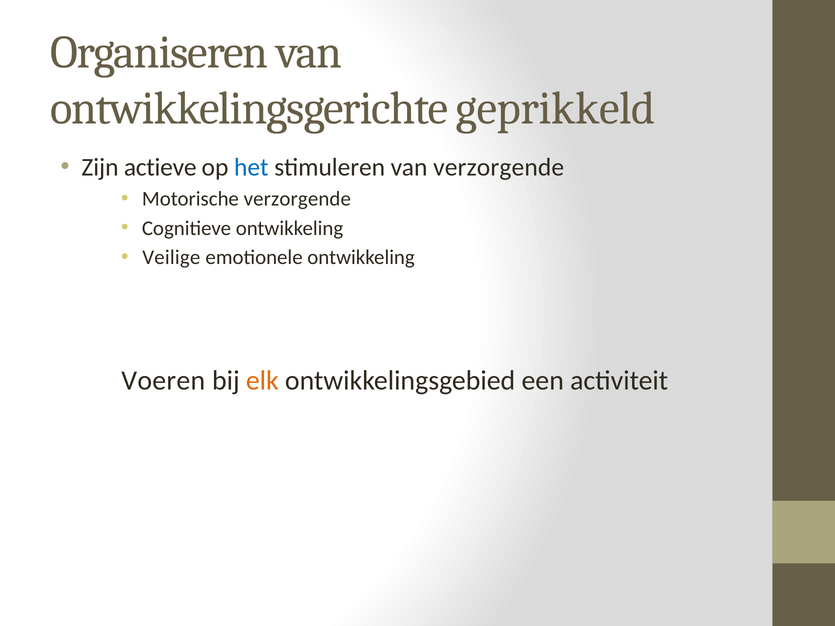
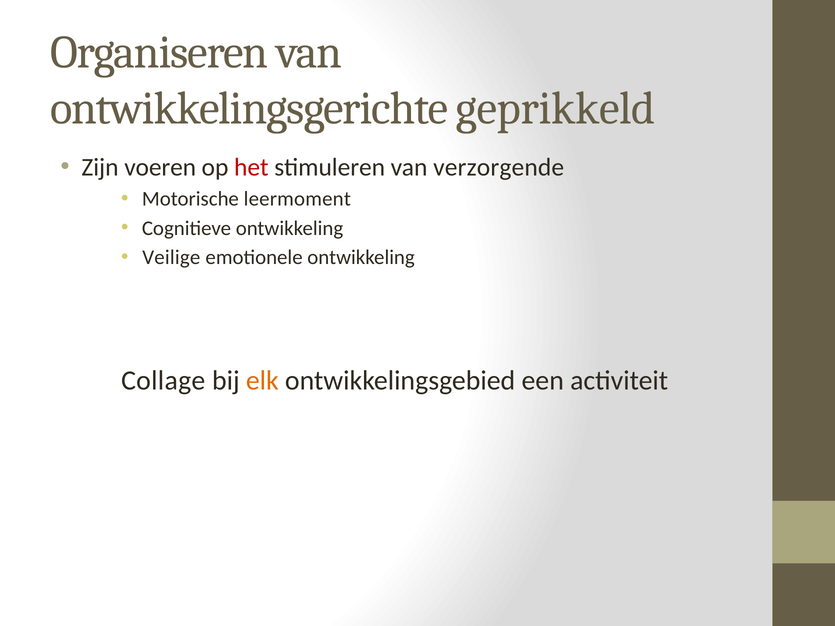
actieve: actieve -> voeren
het colour: blue -> red
Motorische verzorgende: verzorgende -> leermoment
Voeren: Voeren -> Collage
